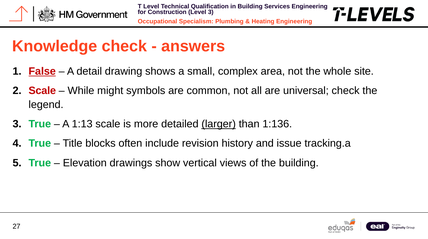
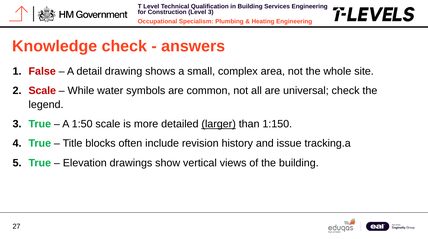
False underline: present -> none
might: might -> water
1:13: 1:13 -> 1:50
1:136: 1:136 -> 1:150
